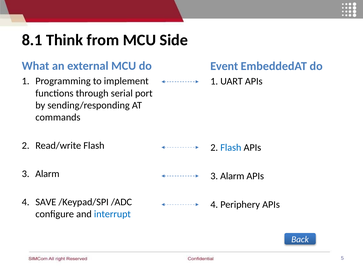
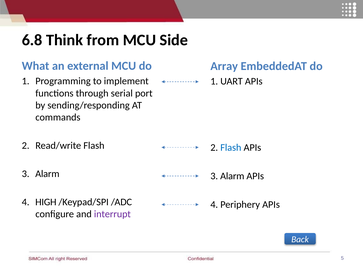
8.1: 8.1 -> 6.8
Event: Event -> Array
SAVE: SAVE -> HIGH
interrupt colour: blue -> purple
